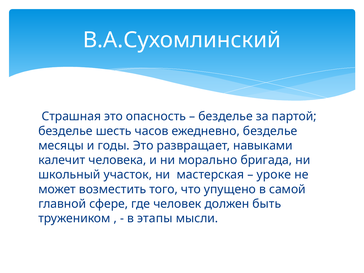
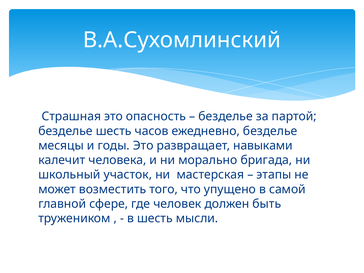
уроке: уроке -> этапы
в этапы: этапы -> шесть
